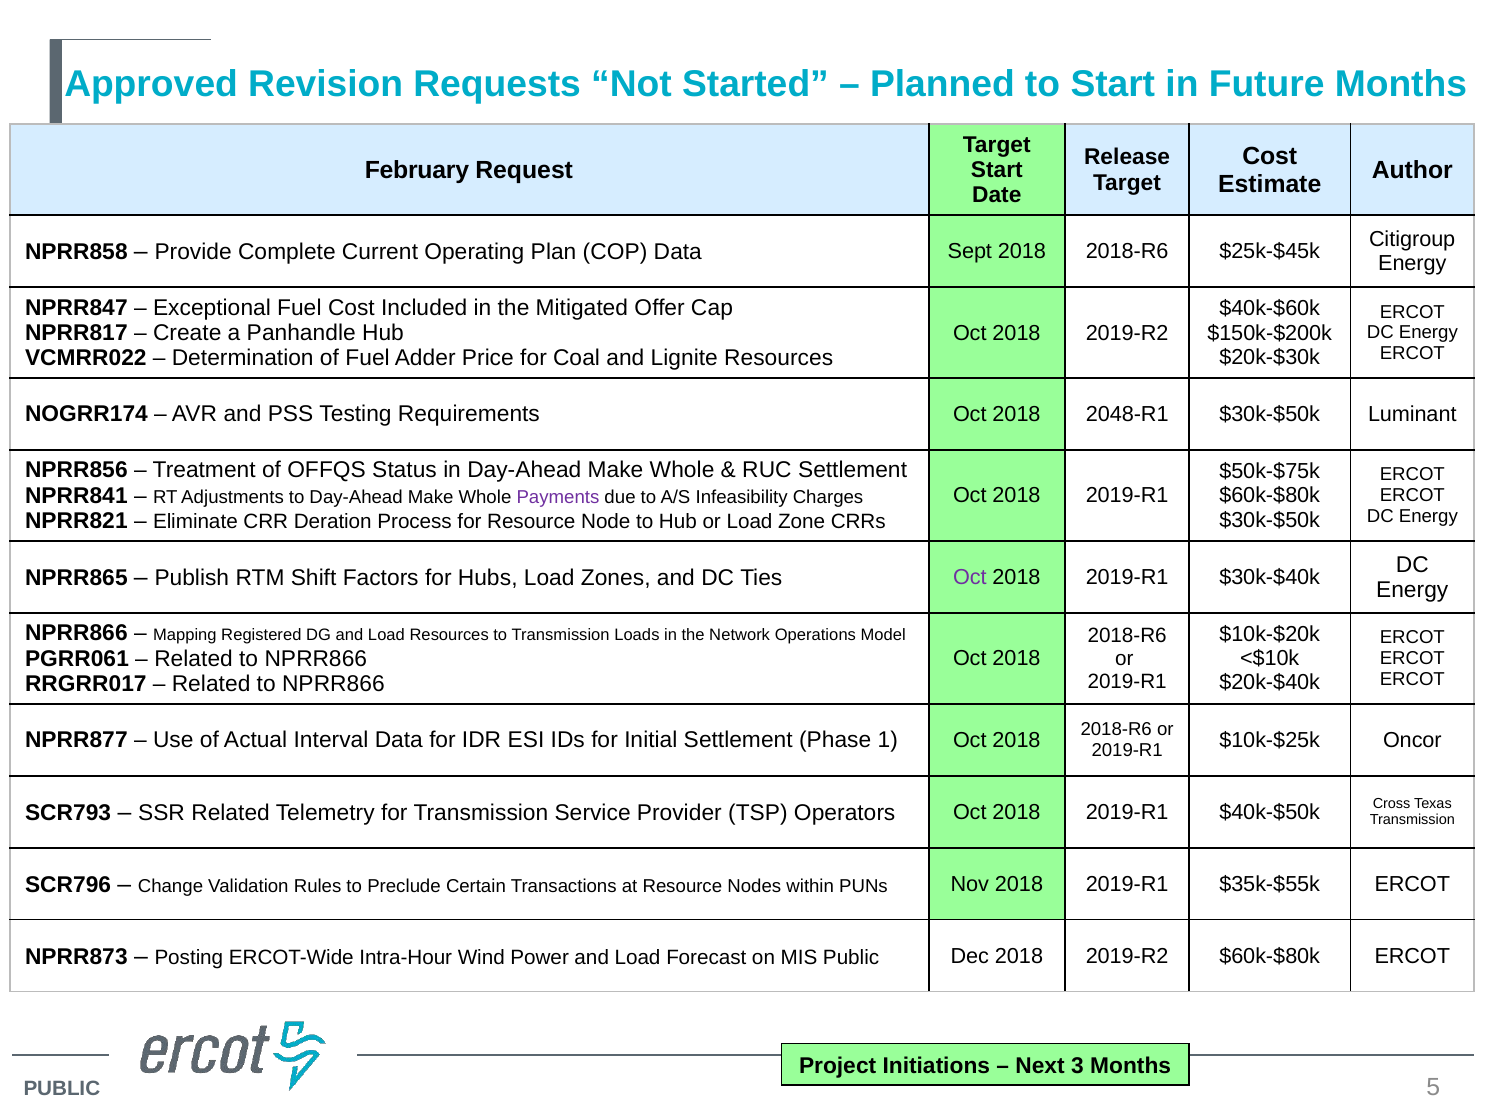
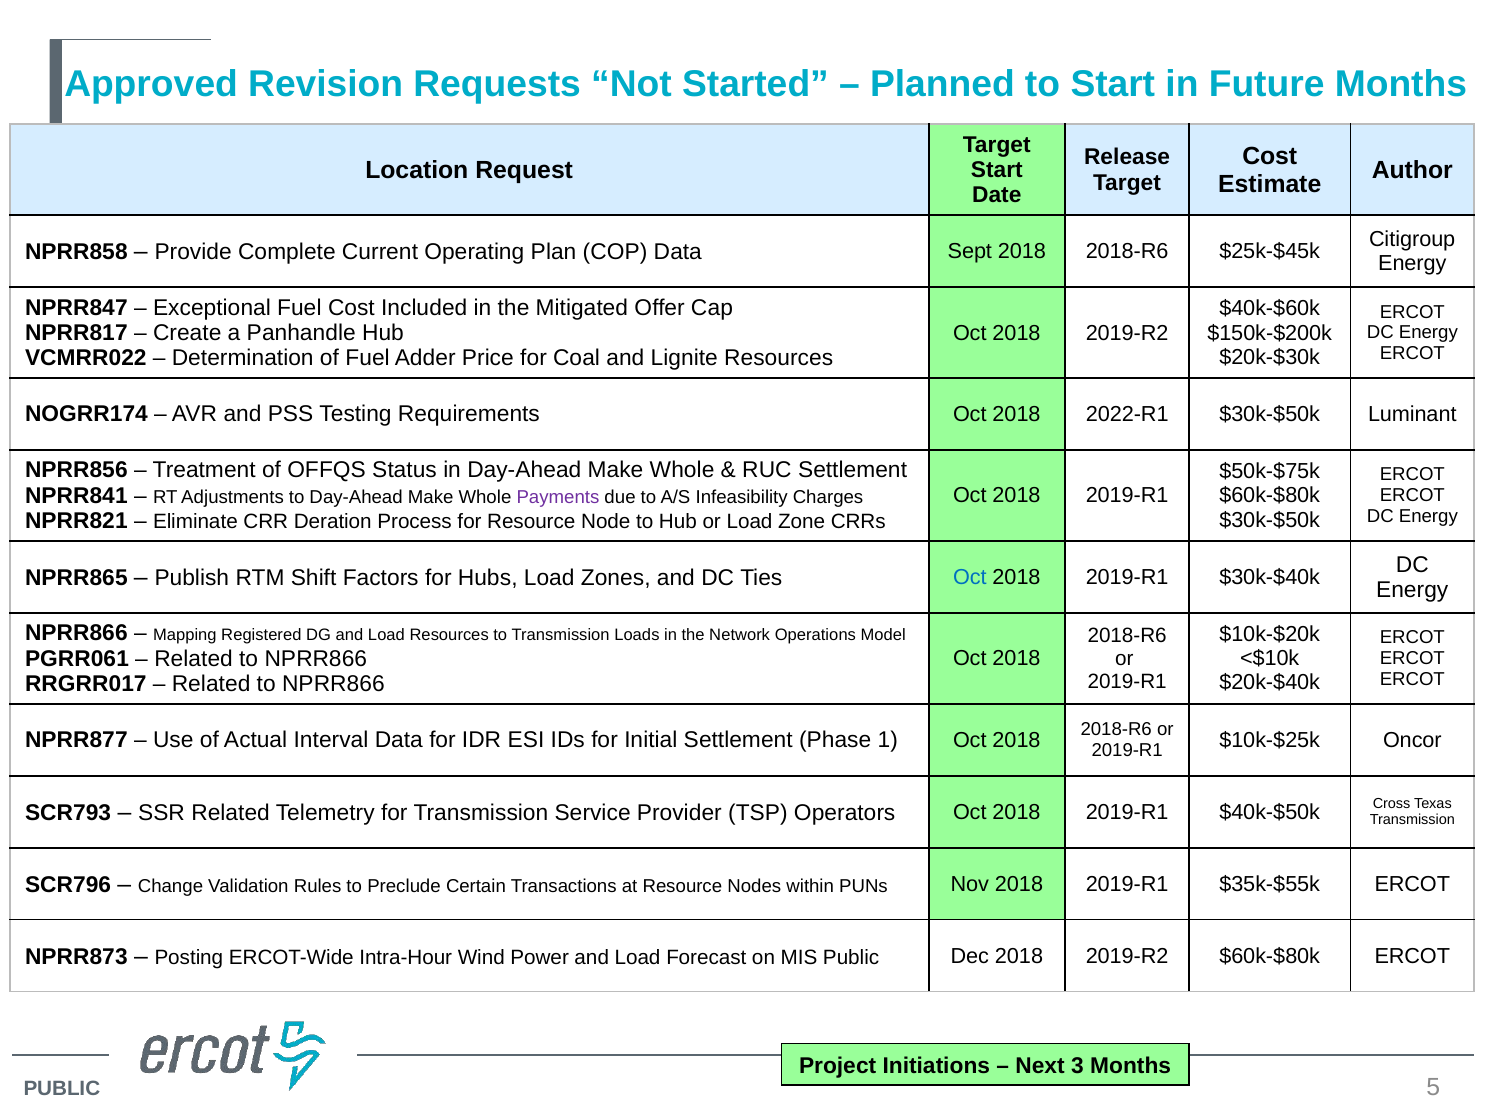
February: February -> Location
2048-R1: 2048-R1 -> 2022-R1
Oct at (970, 577) colour: purple -> blue
